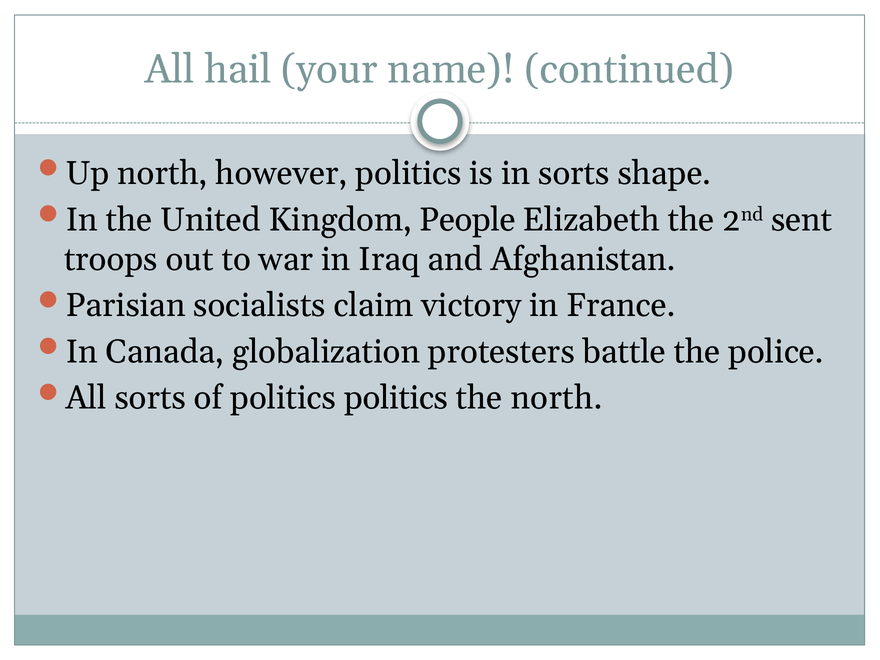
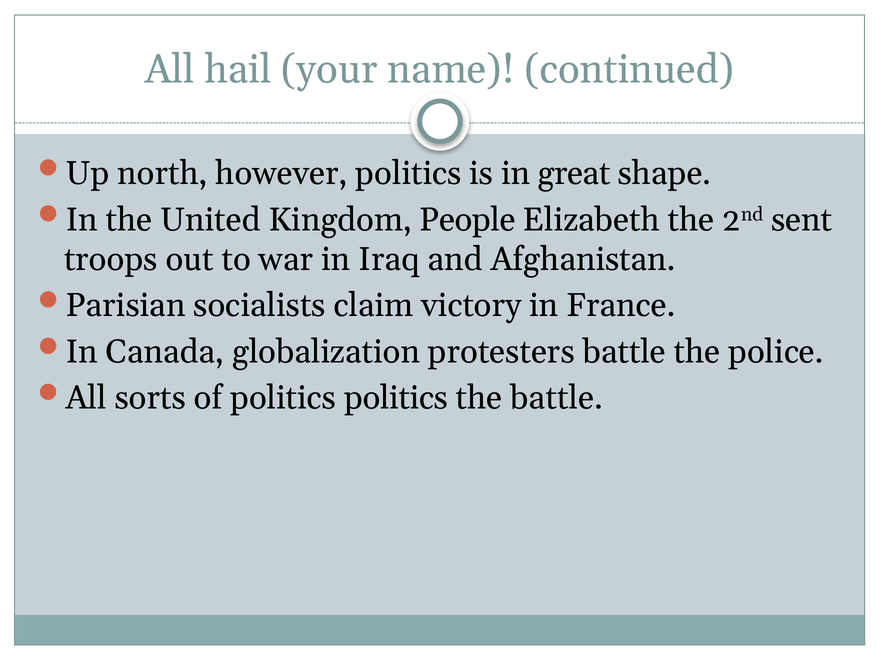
in sorts: sorts -> great
the north: north -> battle
